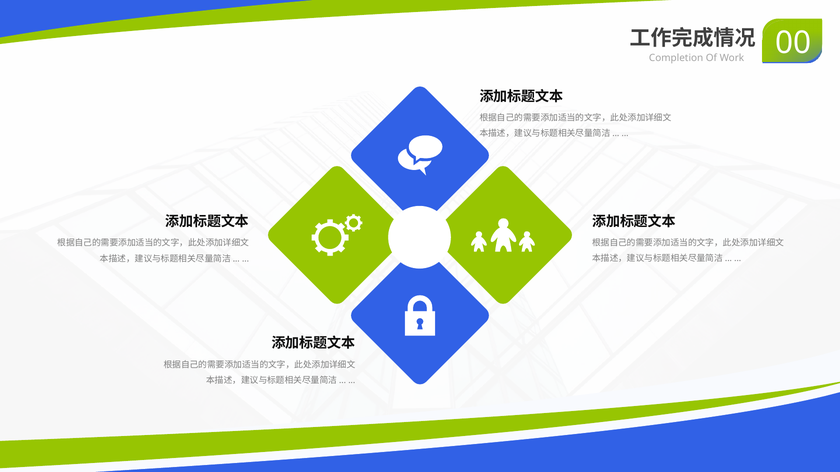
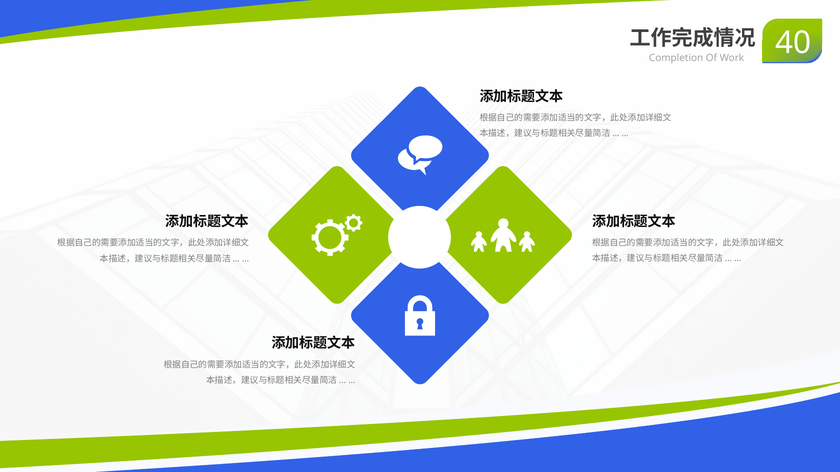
00: 00 -> 40
